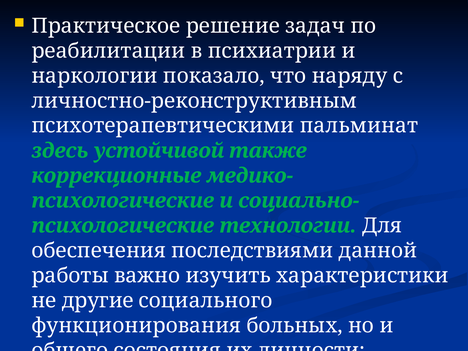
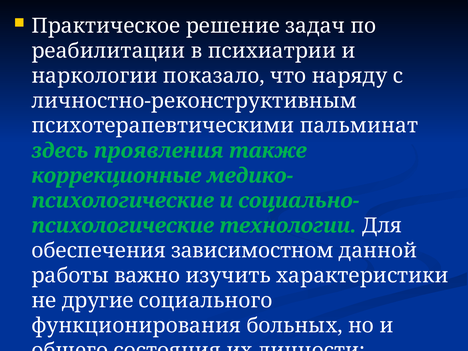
здесь устойчивой: устойчивой -> проявления
последствиями: последствиями -> зависимостном
